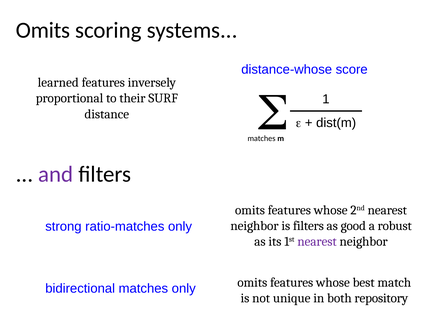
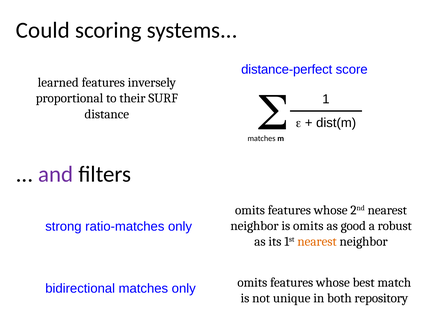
Omits at (43, 30): Omits -> Could
distance-whose: distance-whose -> distance-perfect
is filters: filters -> omits
nearest at (317, 242) colour: purple -> orange
